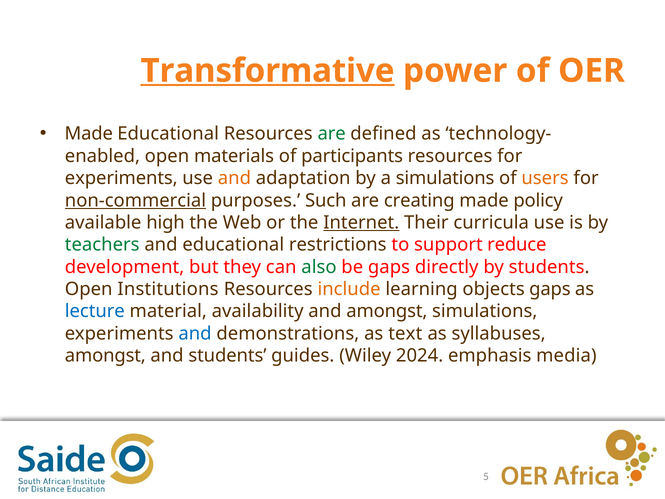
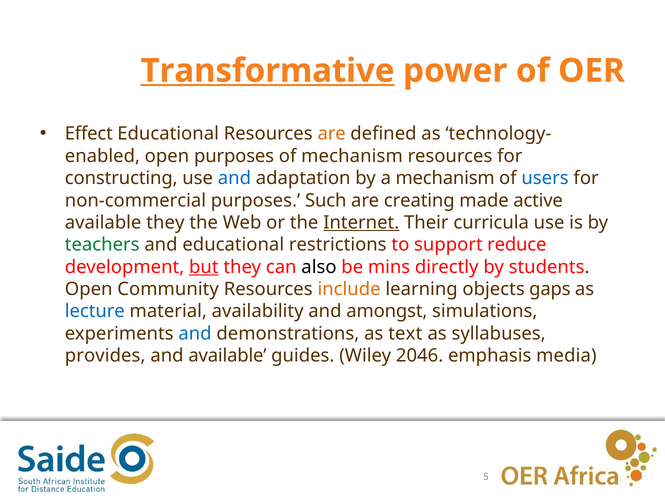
Made at (89, 134): Made -> Effect
are at (332, 134) colour: green -> orange
open materials: materials -> purposes
of participants: participants -> mechanism
experiments at (121, 178): experiments -> constructing
and at (234, 178) colour: orange -> blue
a simulations: simulations -> mechanism
users colour: orange -> blue
non-commercial underline: present -> none
policy: policy -> active
available high: high -> they
but underline: none -> present
also colour: green -> black
be gaps: gaps -> mins
Institutions: Institutions -> Community
amongst at (105, 356): amongst -> provides
and students: students -> available
2024: 2024 -> 2046
